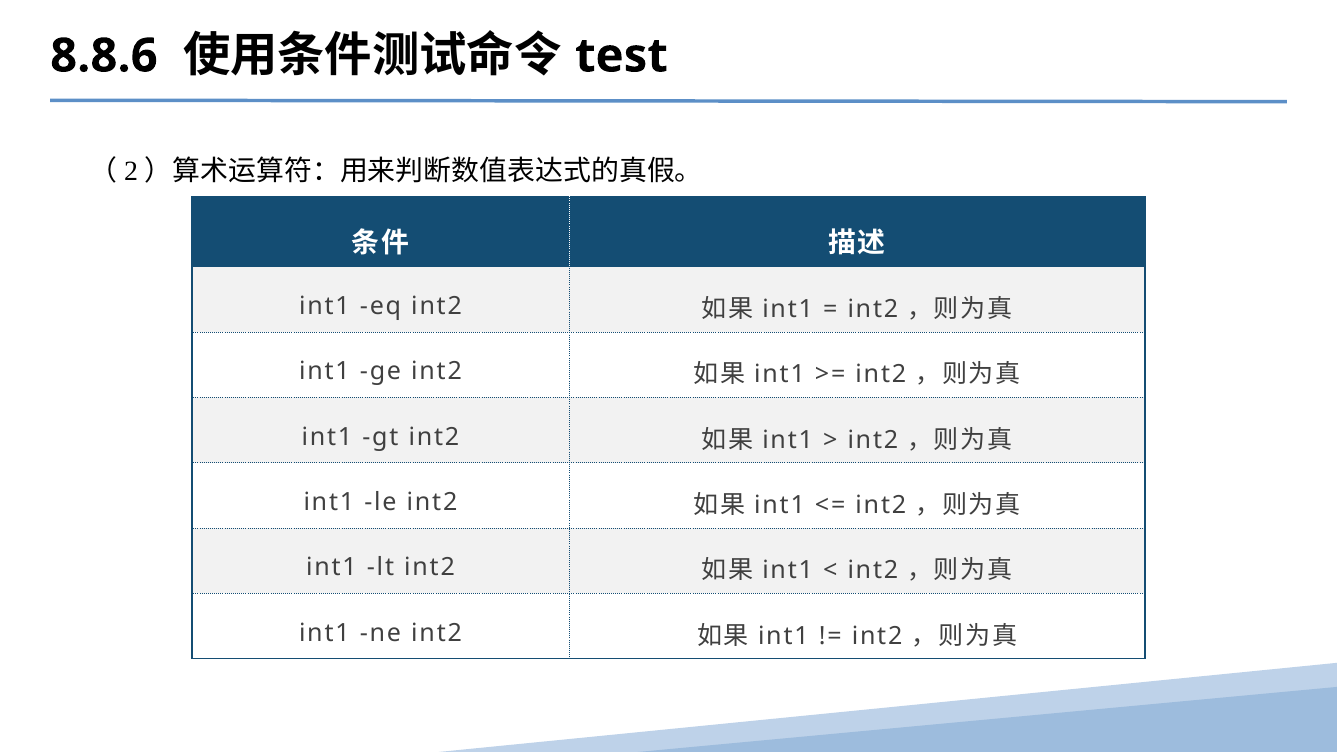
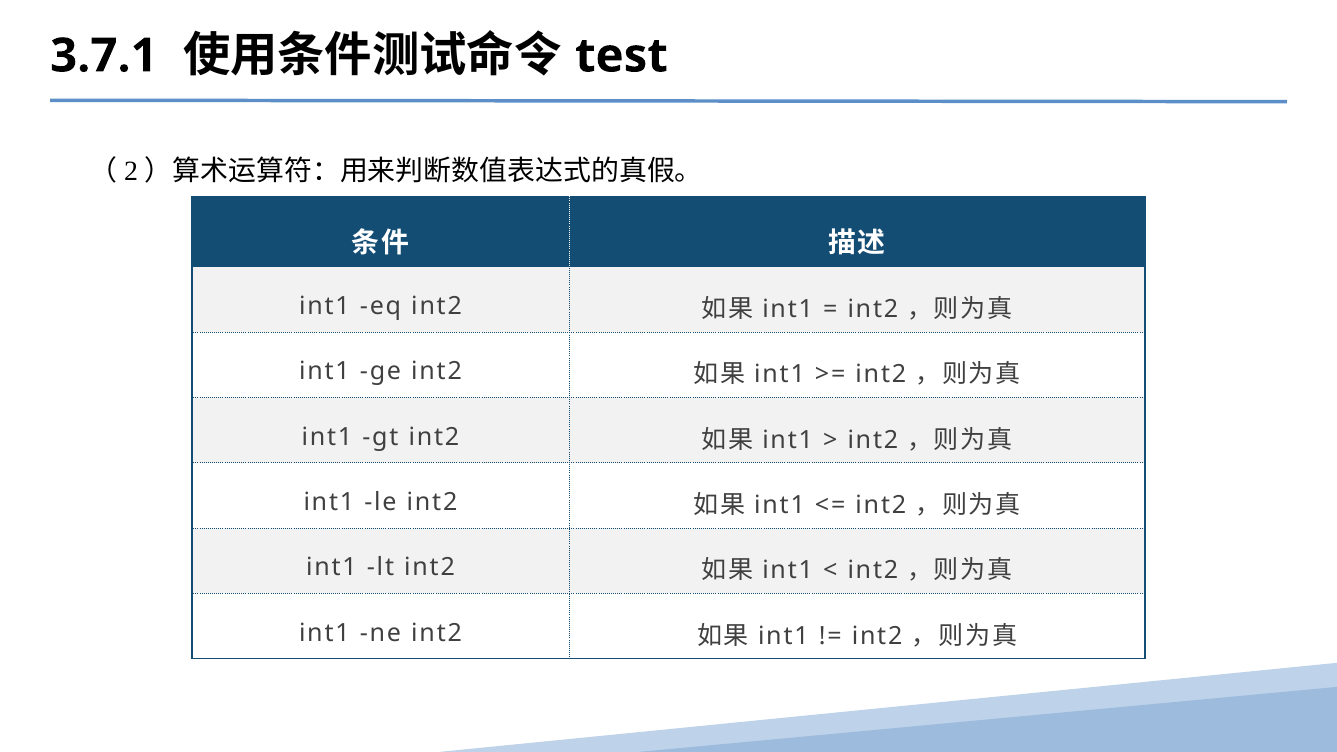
8.8.6: 8.8.6 -> 3.7.1
